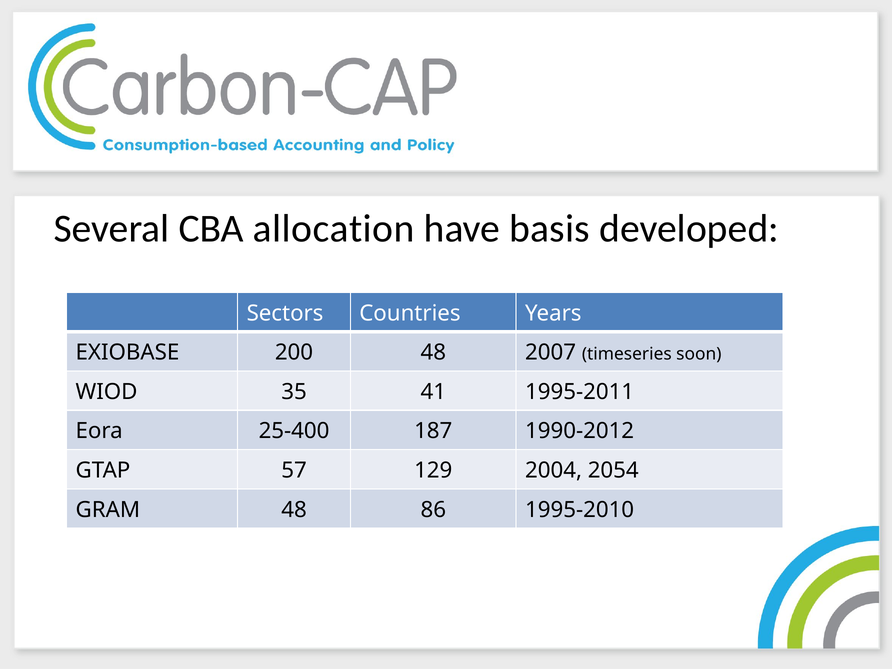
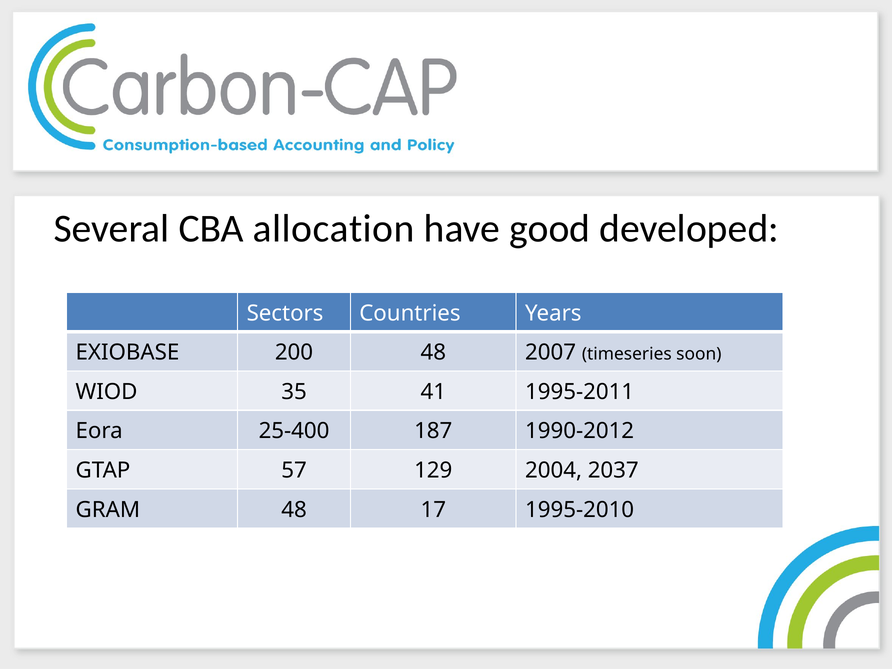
basis: basis -> good
2054: 2054 -> 2037
86: 86 -> 17
